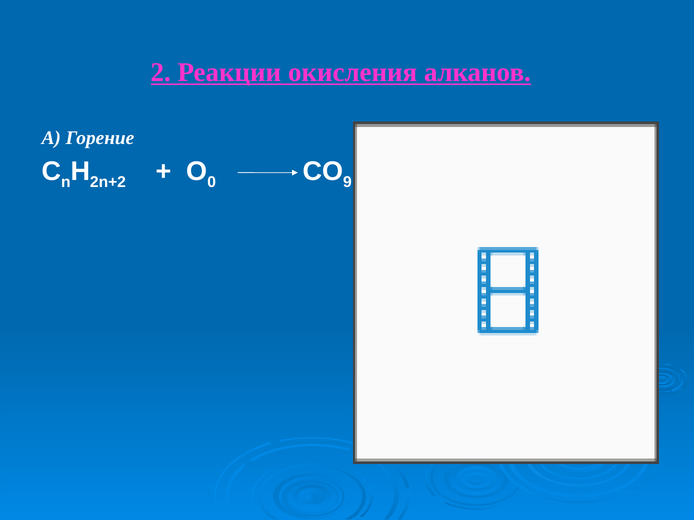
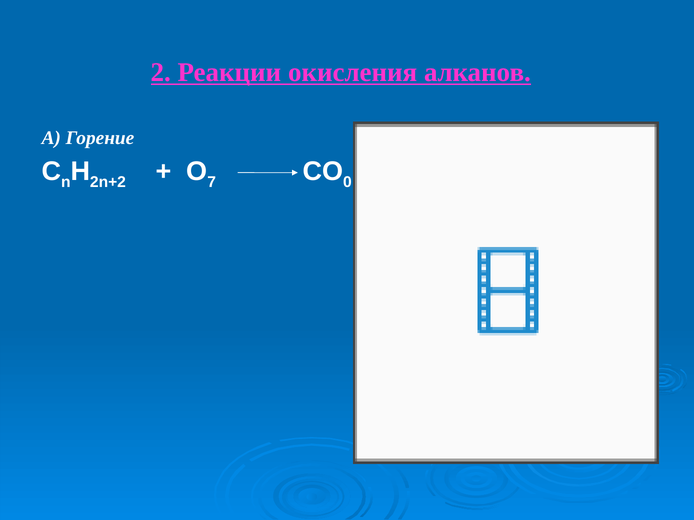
0: 0 -> 7
9: 9 -> 0
